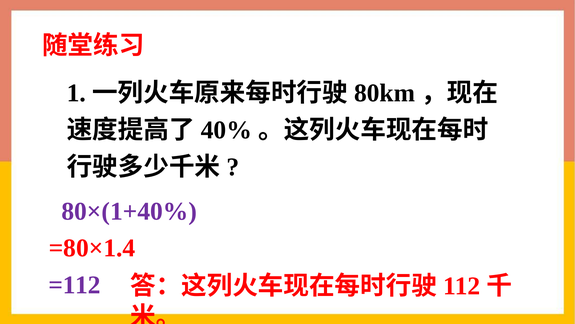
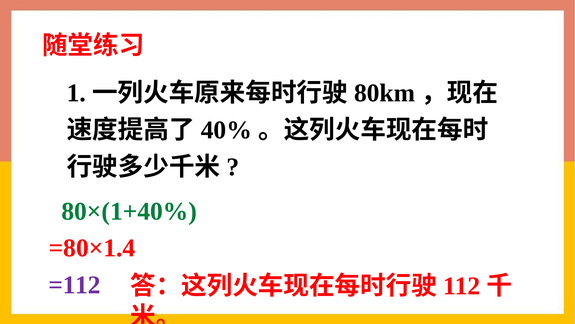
80×(1+40% colour: purple -> green
